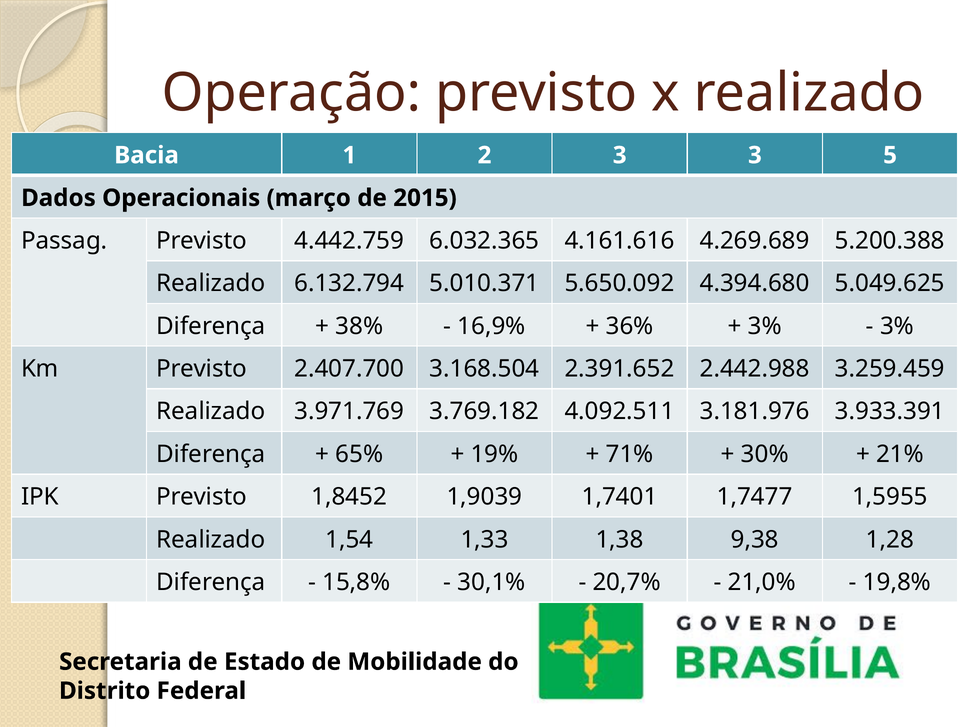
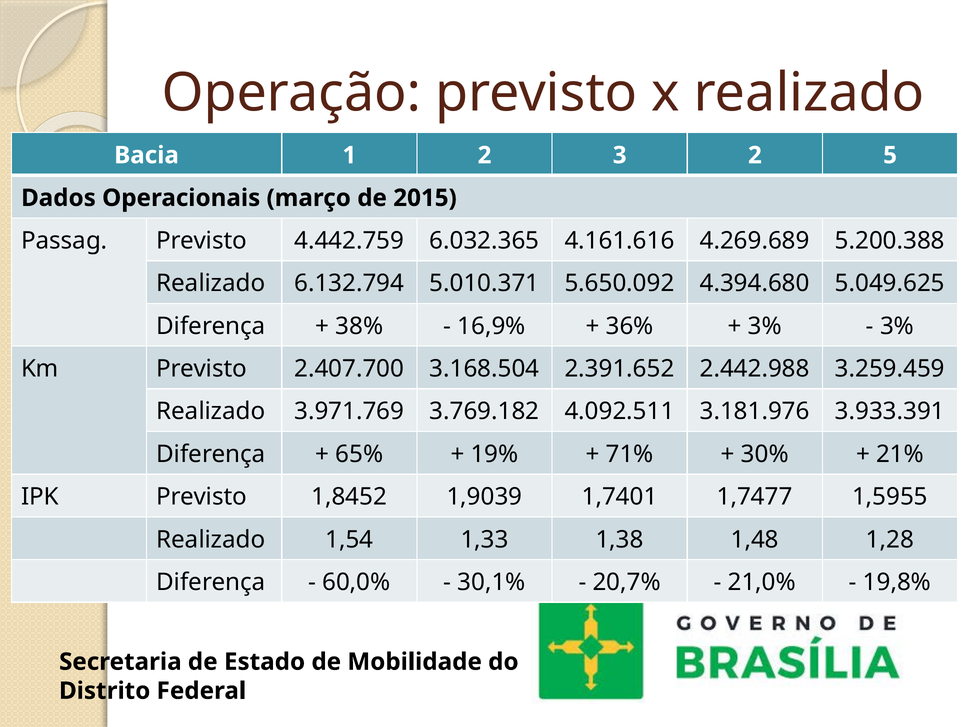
3 3: 3 -> 2
9,38: 9,38 -> 1,48
15,8%: 15,8% -> 60,0%
